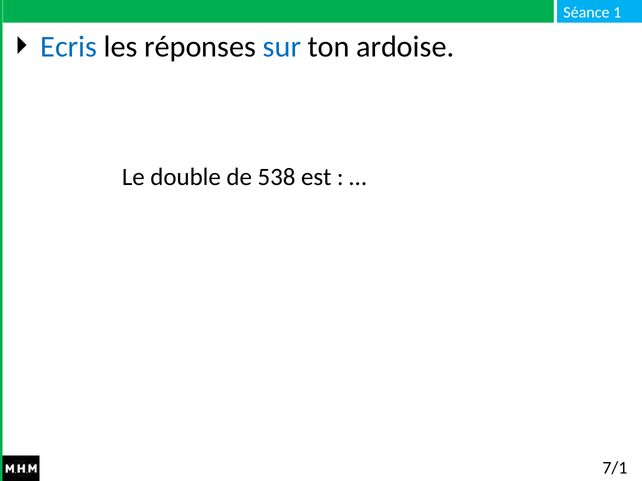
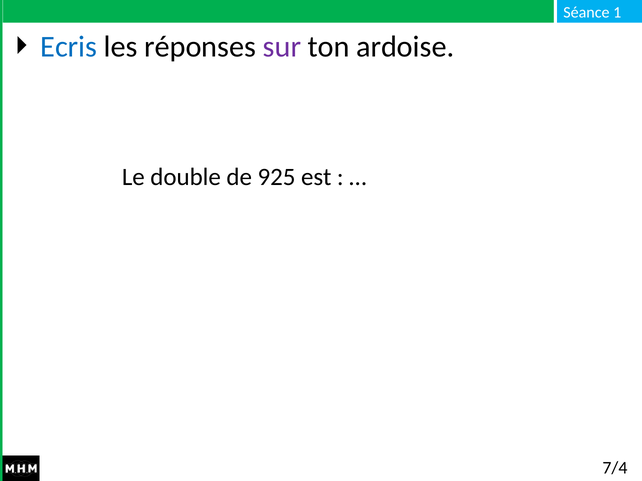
sur colour: blue -> purple
538: 538 -> 925
7/1: 7/1 -> 7/4
